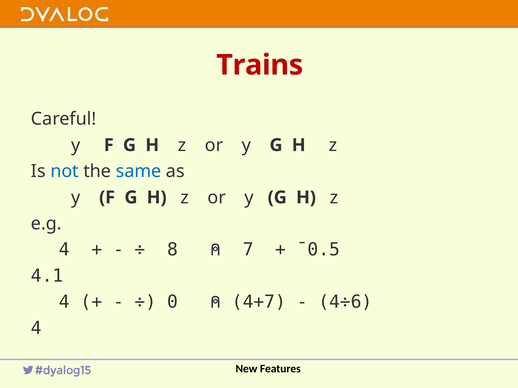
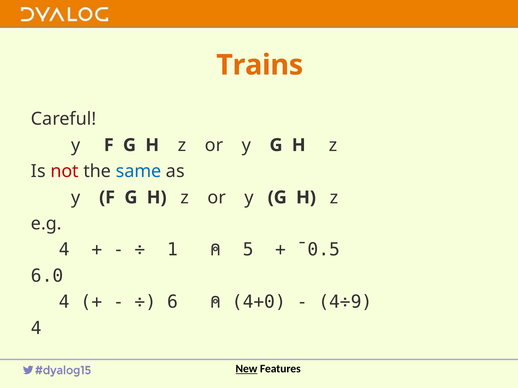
Trains colour: red -> orange
not colour: blue -> red
8: 8 -> 1
7: 7 -> 5
4.1: 4.1 -> 6.0
0: 0 -> 6
4+7: 4+7 -> 4+0
4÷6: 4÷6 -> 4÷9
New underline: none -> present
